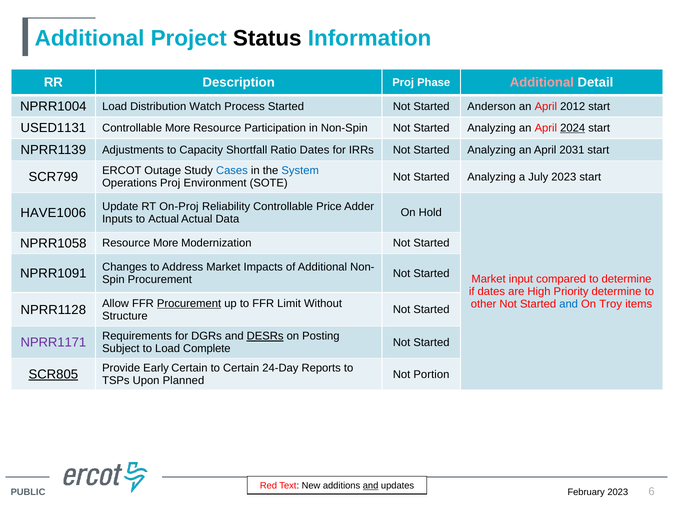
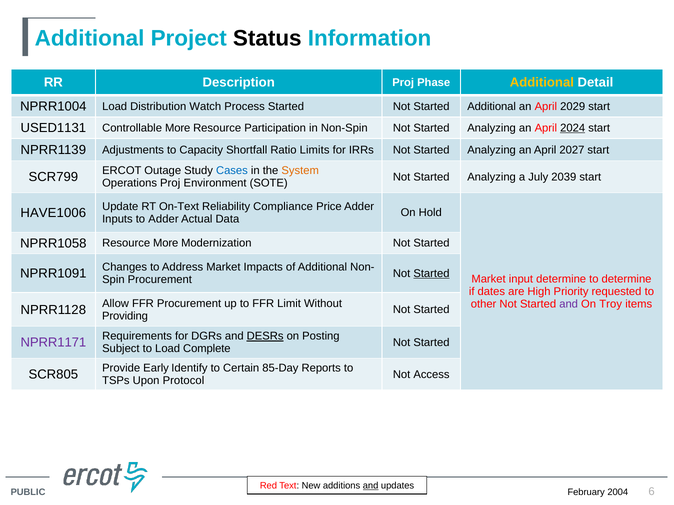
Additional at (542, 83) colour: pink -> yellow
Started Anderson: Anderson -> Additional
2012: 2012 -> 2029
Ratio Dates: Dates -> Limits
2031: 2031 -> 2027
System colour: blue -> orange
July 2023: 2023 -> 2039
On-Proj: On-Proj -> On-Text
Reliability Controllable: Controllable -> Compliance
to Actual: Actual -> Adder
Started at (431, 274) underline: none -> present
input compared: compared -> determine
Priority determine: determine -> requested
and at (569, 304) colour: blue -> purple
Procurement at (189, 304) underline: present -> none
Structure: Structure -> Providing
SCR805 underline: present -> none
Early Certain: Certain -> Identify
24-Day: 24-Day -> 85-Day
Portion: Portion -> Access
Planned: Planned -> Protocol
2023 at (618, 493): 2023 -> 2004
